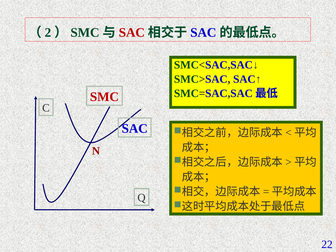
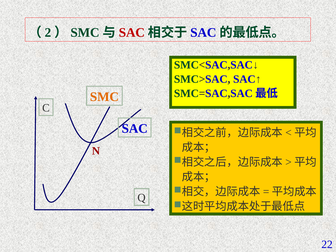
SMC at (104, 97) colour: red -> orange
